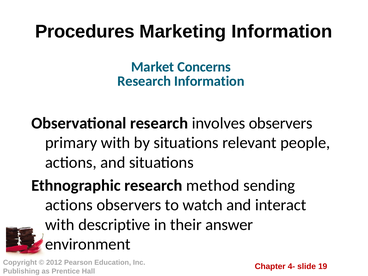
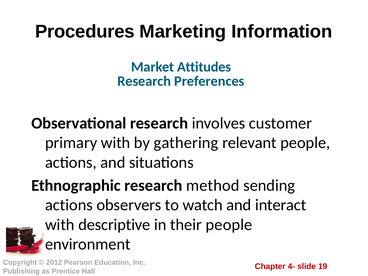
Concerns: Concerns -> Attitudes
Research Information: Information -> Preferences
involves observers: observers -> customer
by situations: situations -> gathering
their answer: answer -> people
